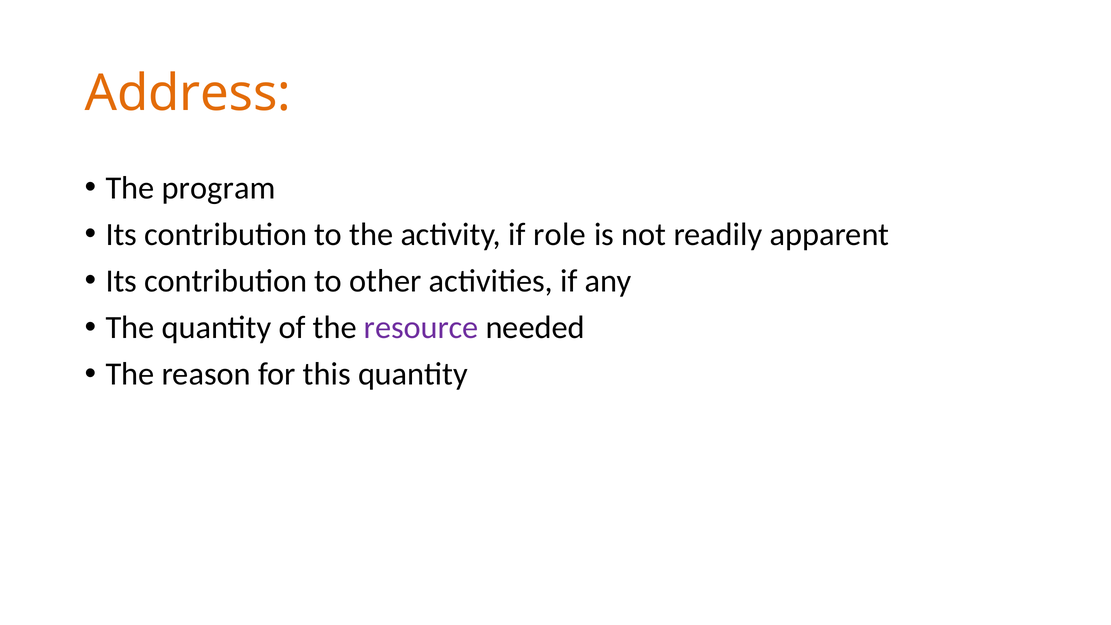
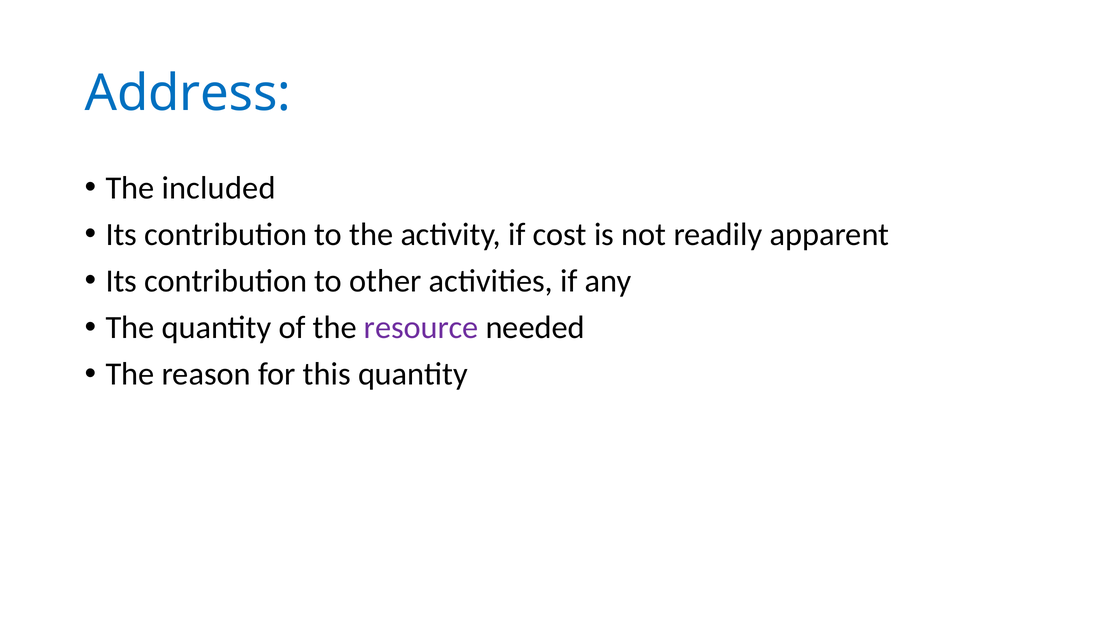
Address colour: orange -> blue
program: program -> included
role: role -> cost
